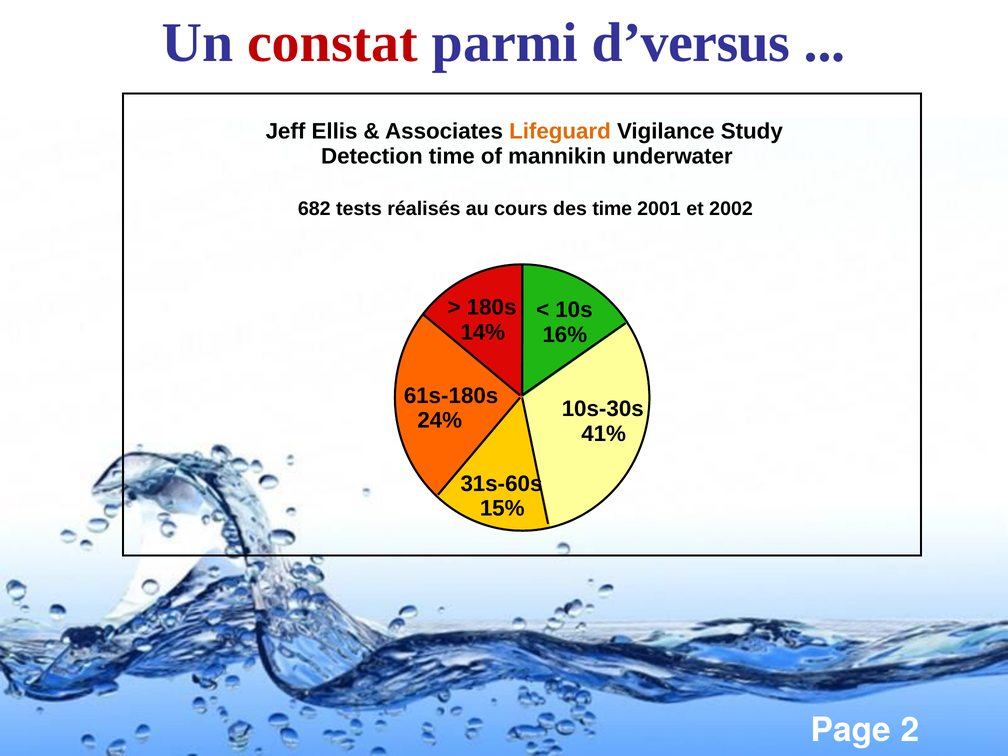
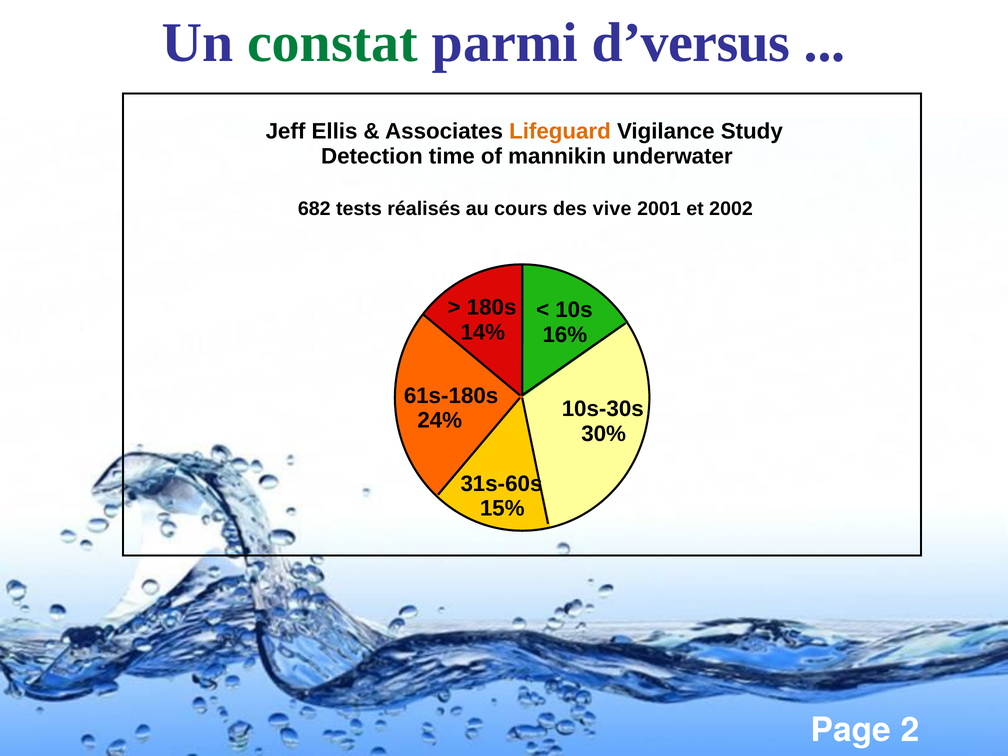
constat colour: red -> green
des time: time -> vive
41%: 41% -> 30%
